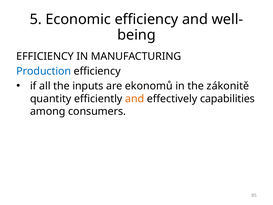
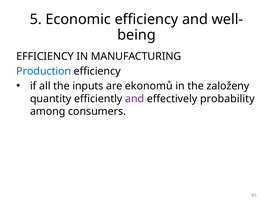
zákonitě: zákonitě -> založeny
and at (135, 99) colour: orange -> purple
capabilities: capabilities -> probability
